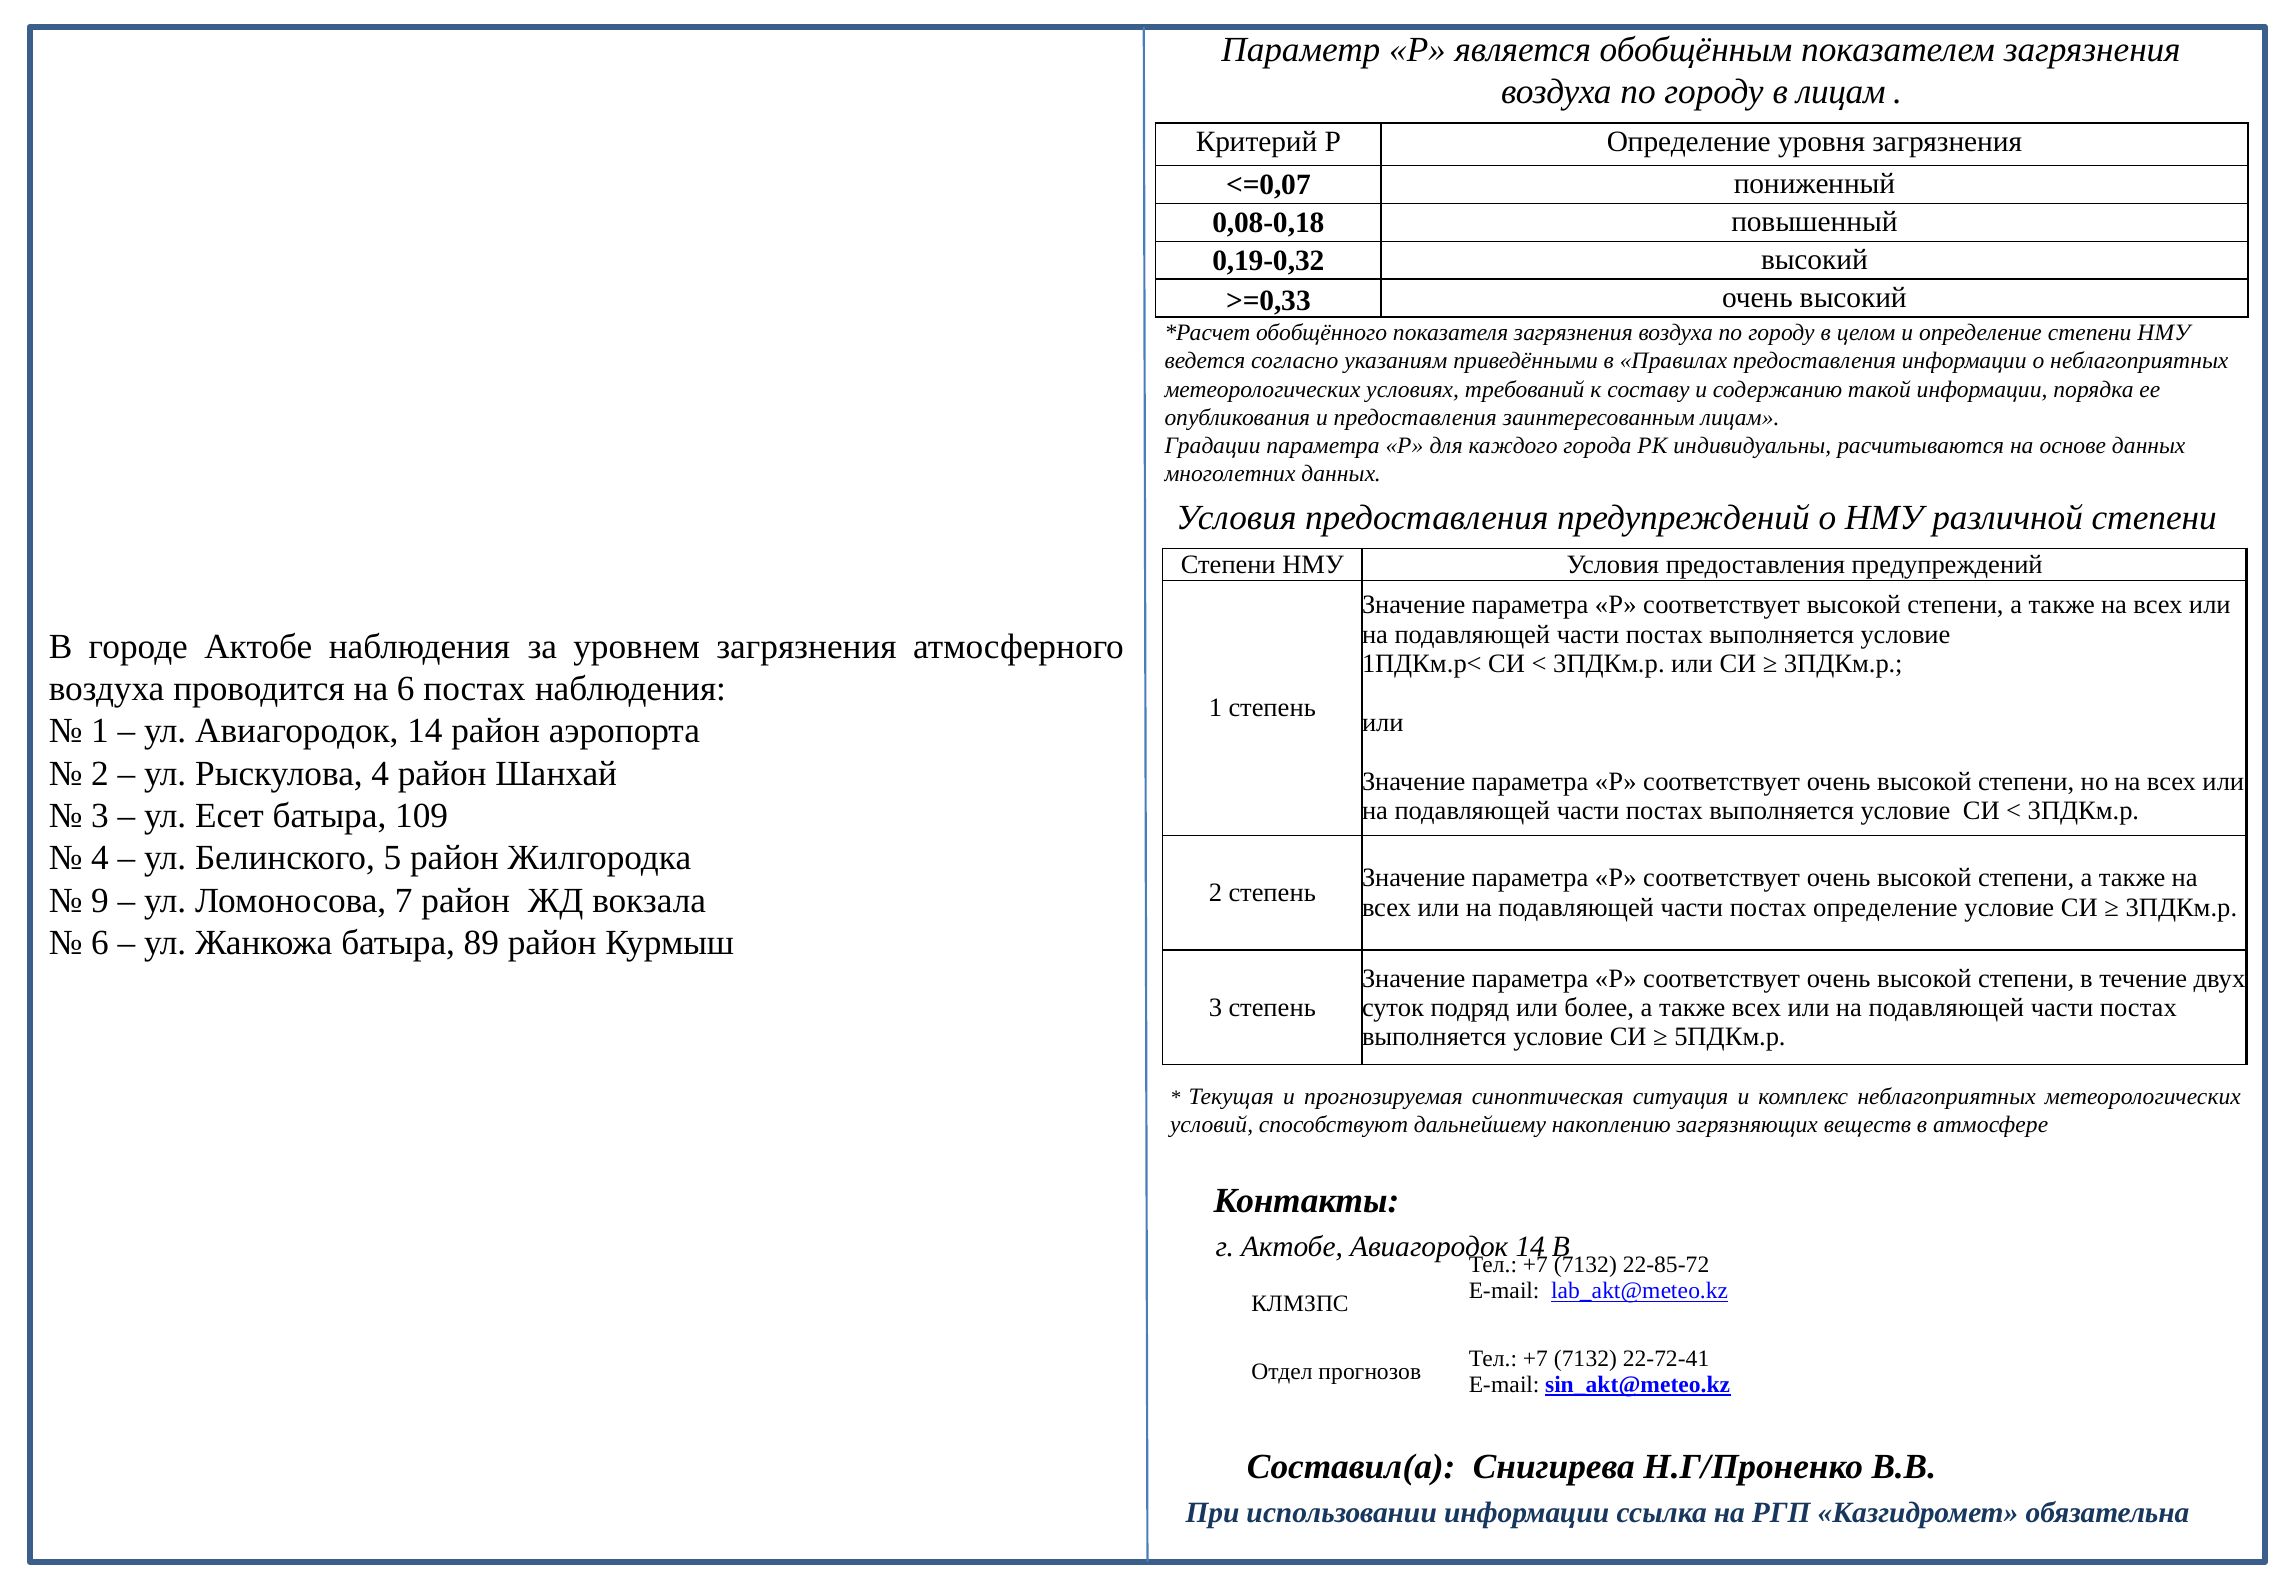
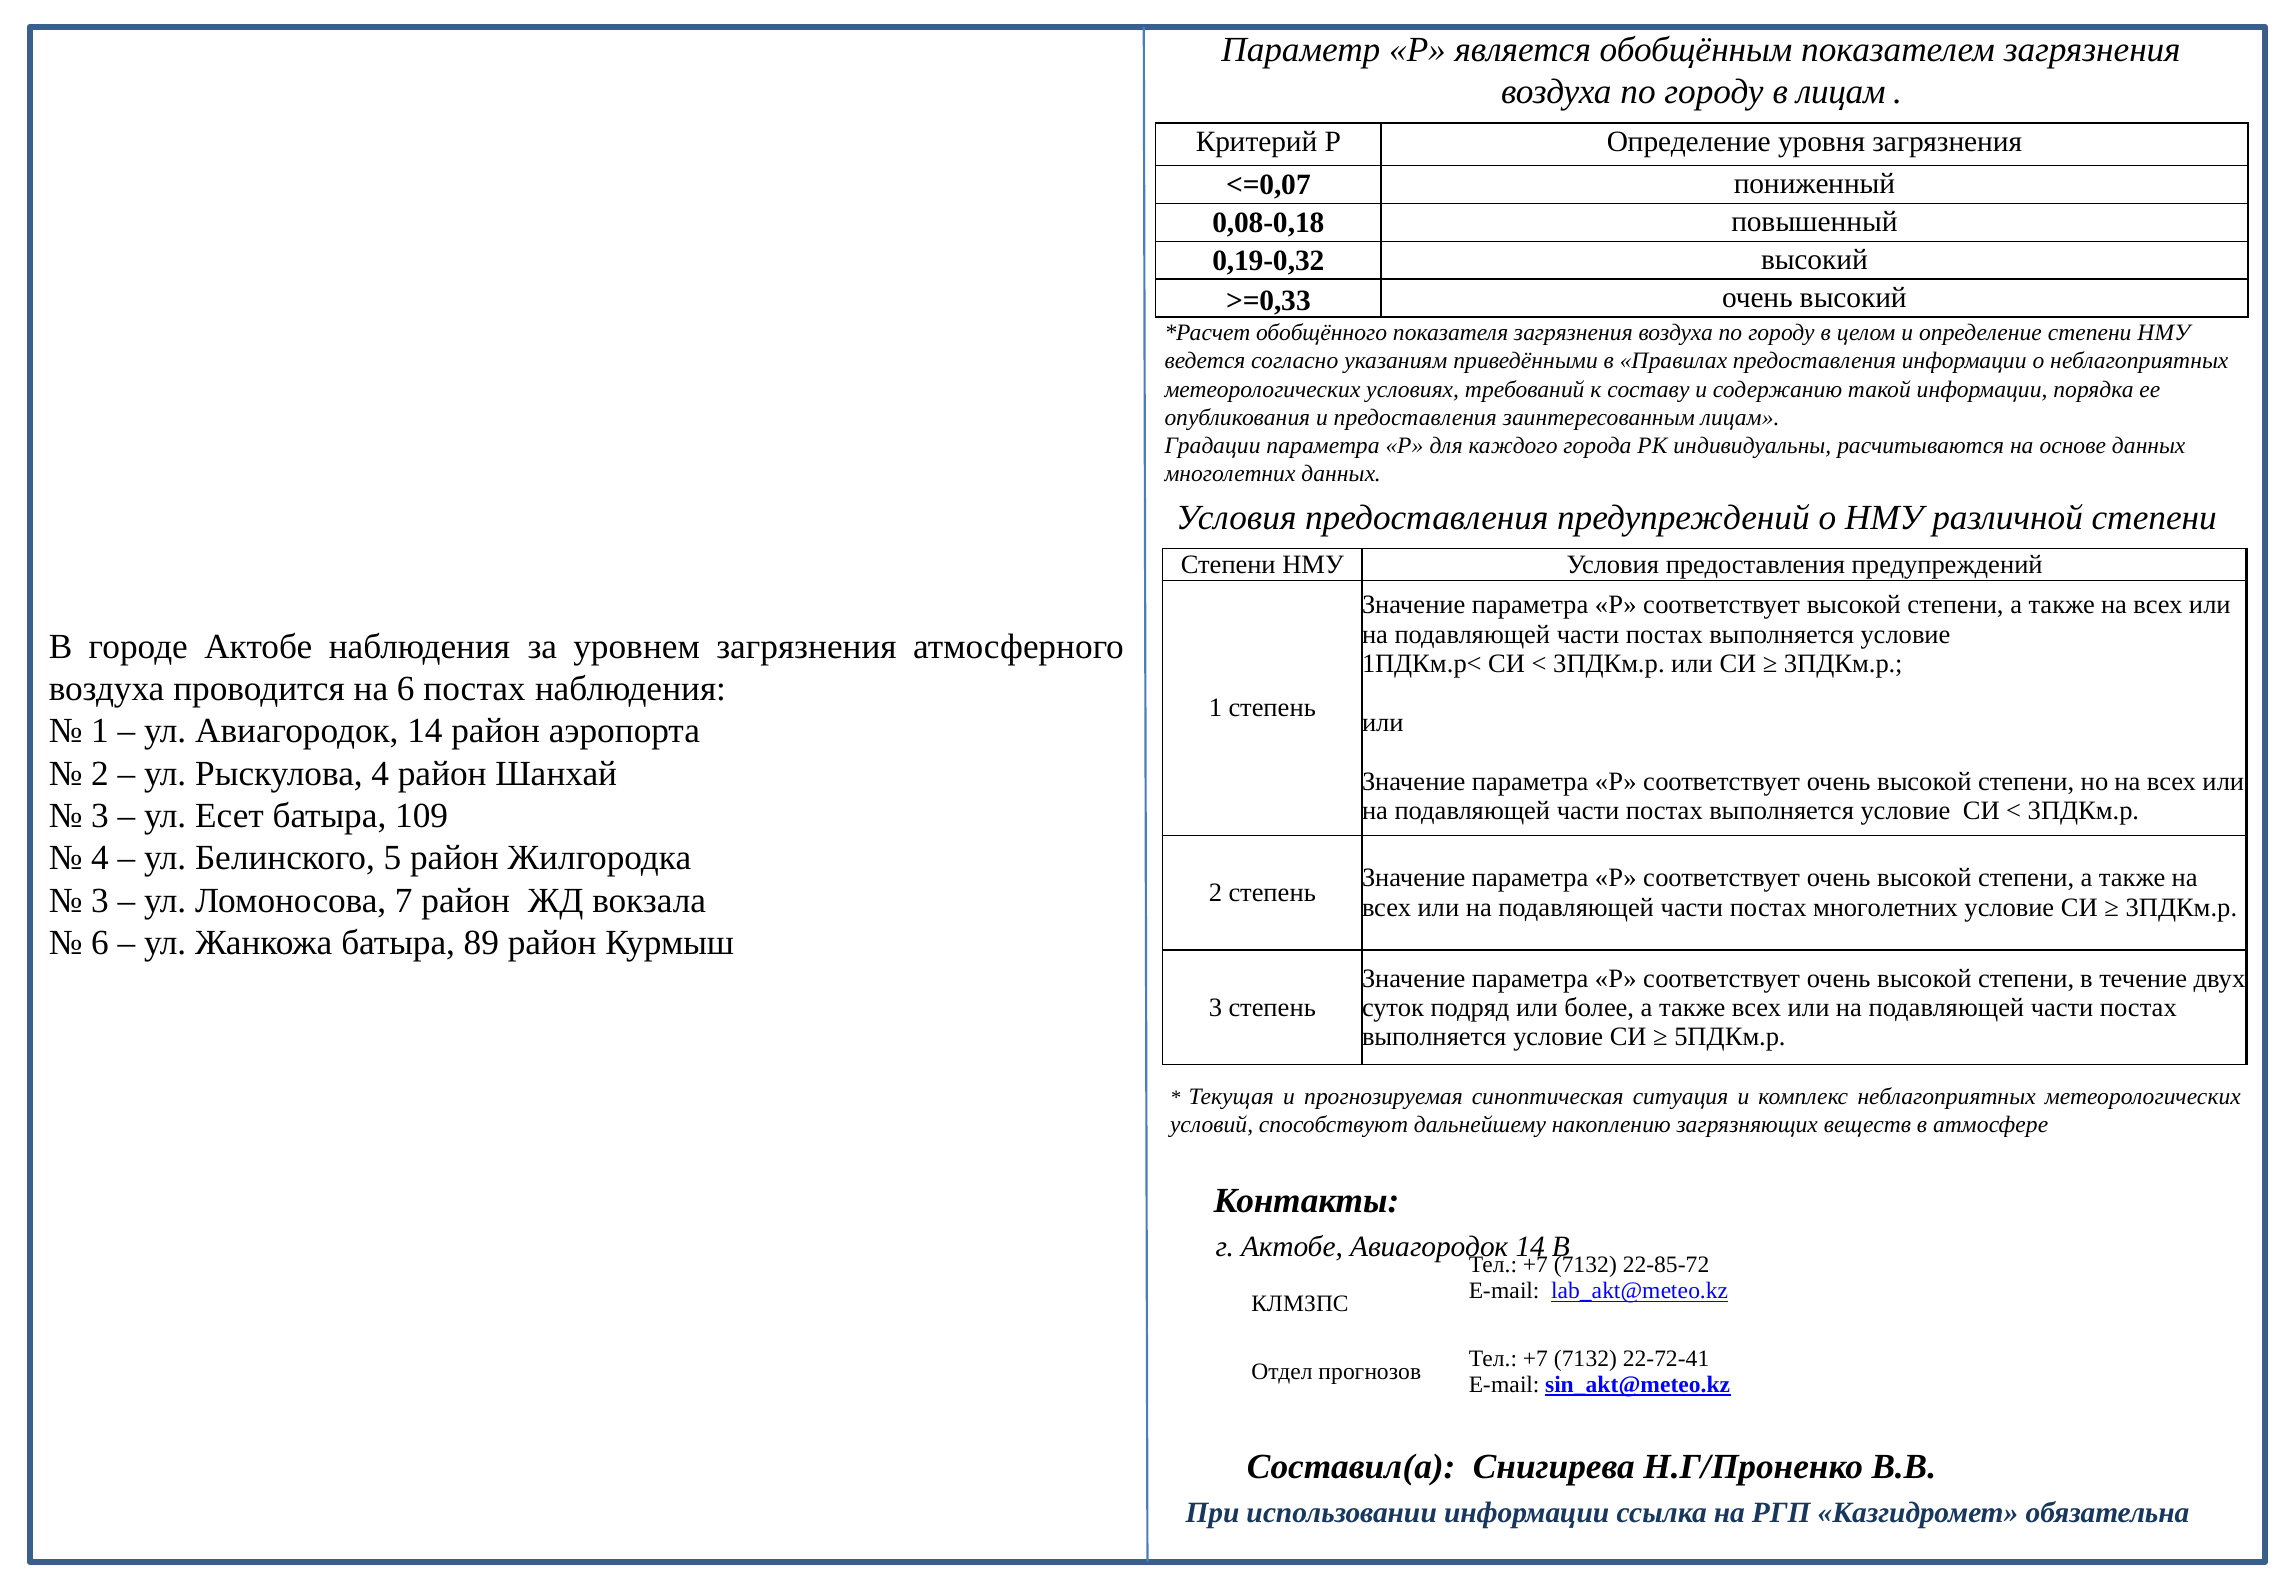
9 at (100, 901): 9 -> 3
постах определение: определение -> многолетних
